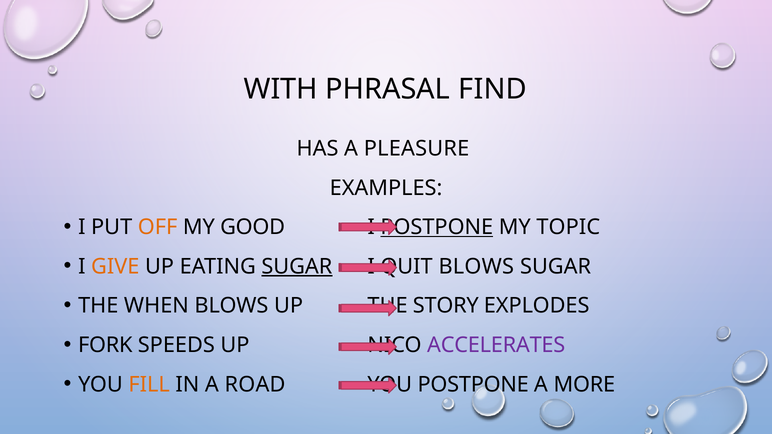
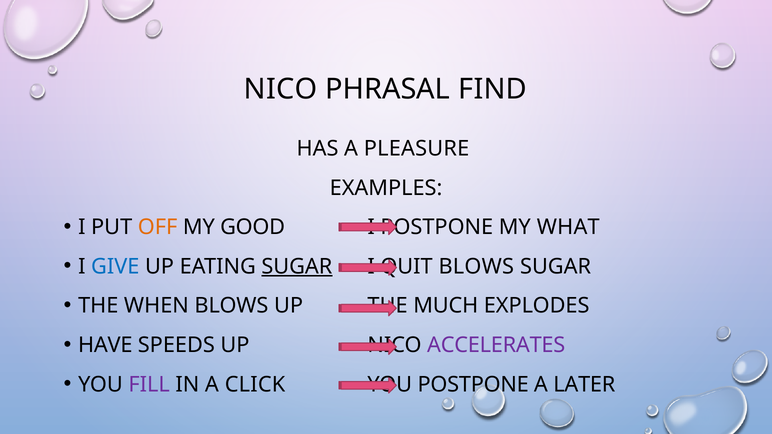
WITH at (281, 89): WITH -> NICO
POSTPONE at (437, 227) underline: present -> none
TOPIC: TOPIC -> WHAT
GIVE colour: orange -> blue
STORY: STORY -> MUCH
FORK: FORK -> HAVE
FILL colour: orange -> purple
ROAD: ROAD -> CLICK
MORE: MORE -> LATER
